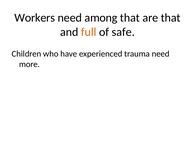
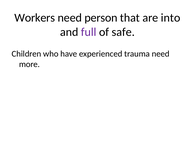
among: among -> person
are that: that -> into
full colour: orange -> purple
